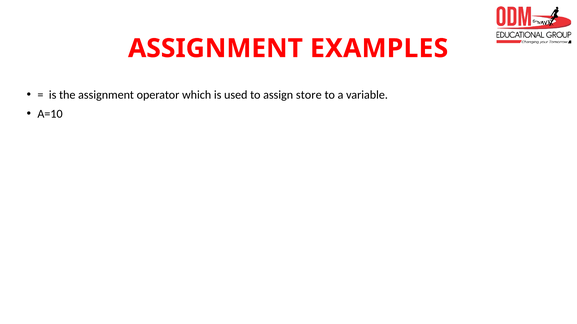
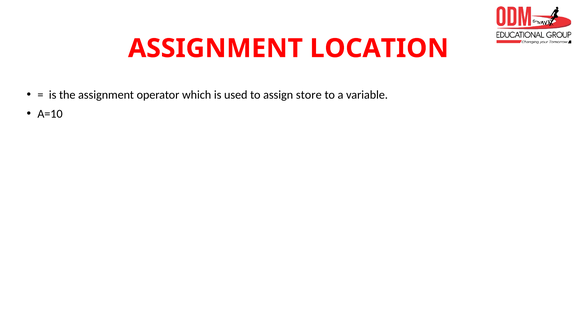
EXAMPLES: EXAMPLES -> LOCATION
